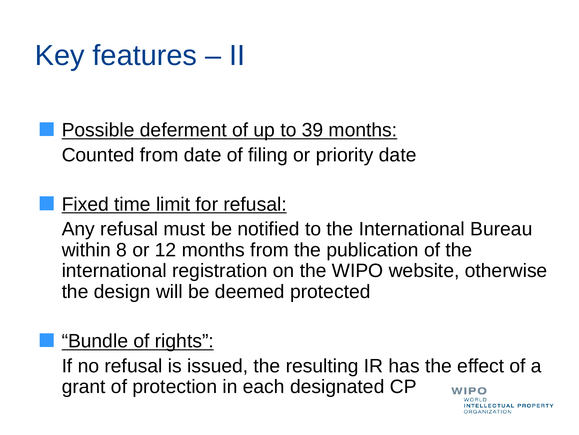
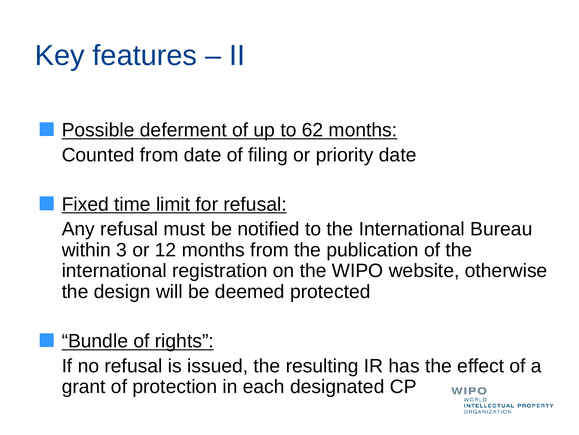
39: 39 -> 62
8: 8 -> 3
